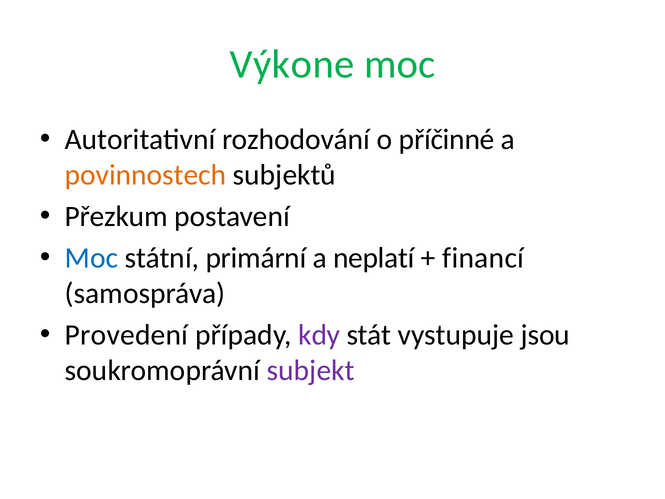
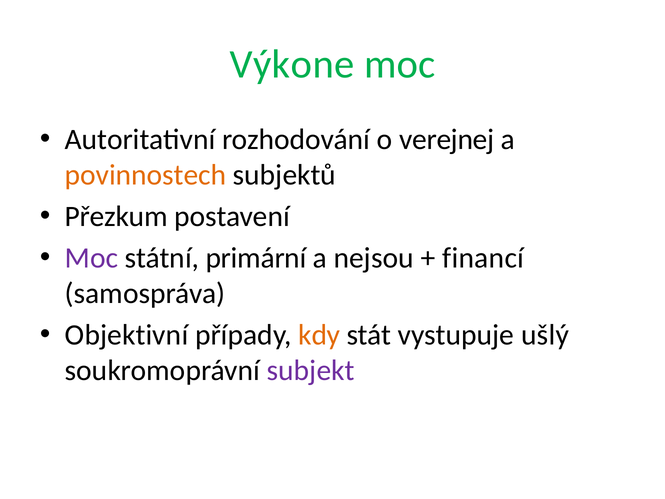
příčinné: příčinné -> verejnej
Moc at (92, 258) colour: blue -> purple
neplatí: neplatí -> nejsou
Provedení: Provedení -> Objektivní
kdy colour: purple -> orange
jsou: jsou -> ušlý
